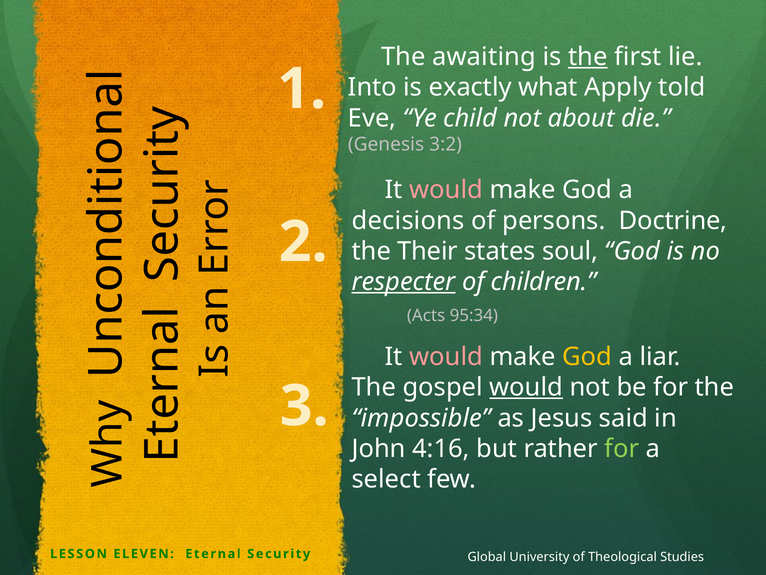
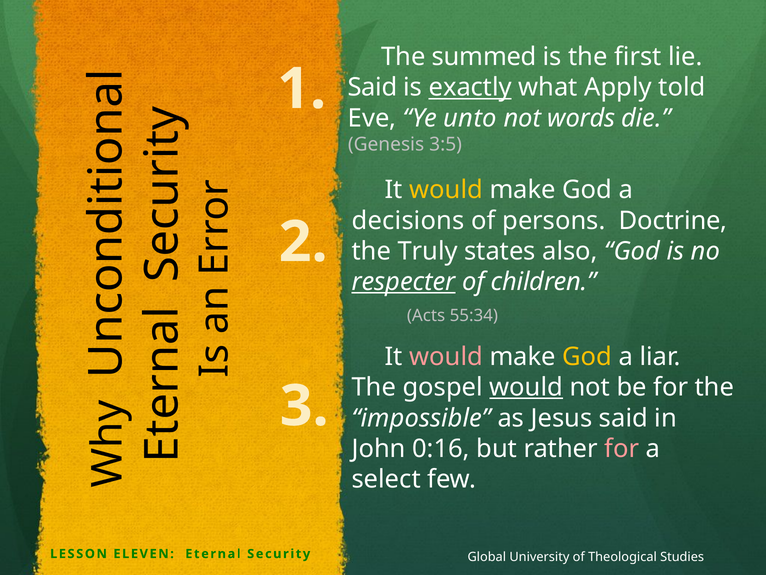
awaiting: awaiting -> summed
the at (588, 57) underline: present -> none
Into at (372, 87): Into -> Said
exactly underline: none -> present
child: child -> unto
about: about -> words
3:2: 3:2 -> 3:5
would at (446, 190) colour: pink -> yellow
Their: Their -> Truly
soul: soul -> also
95:34: 95:34 -> 55:34
4:16: 4:16 -> 0:16
for at (622, 448) colour: light green -> pink
